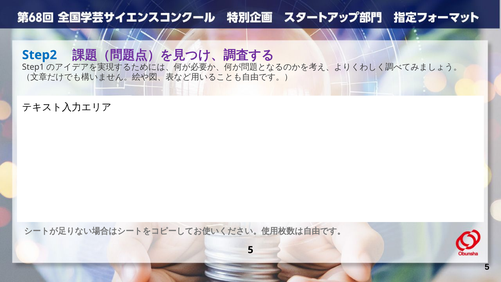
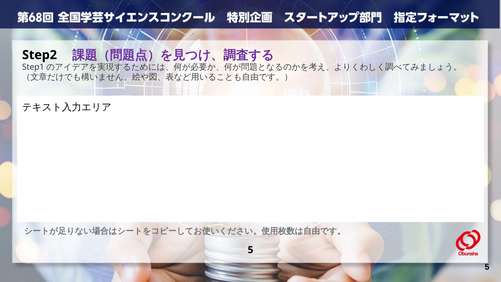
Step2 colour: blue -> black
